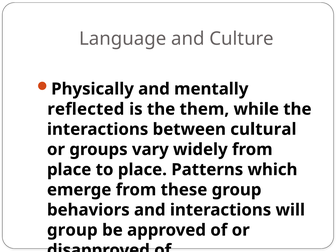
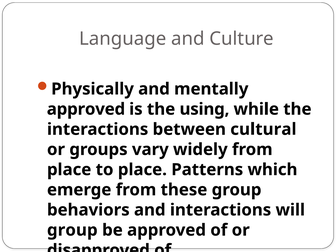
reflected at (86, 109): reflected -> approved
them: them -> using
